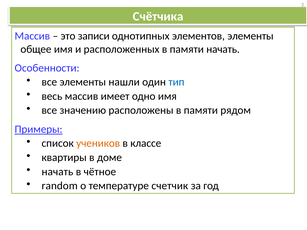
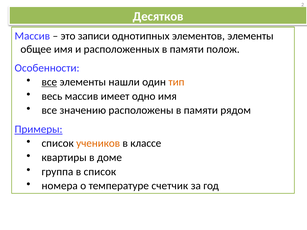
Счётчика: Счётчика -> Десятков
памяти начать: начать -> полож
все at (49, 82) underline: none -> present
тип colour: blue -> orange
начать at (57, 172): начать -> группа
в чётное: чётное -> список
random: random -> номера
